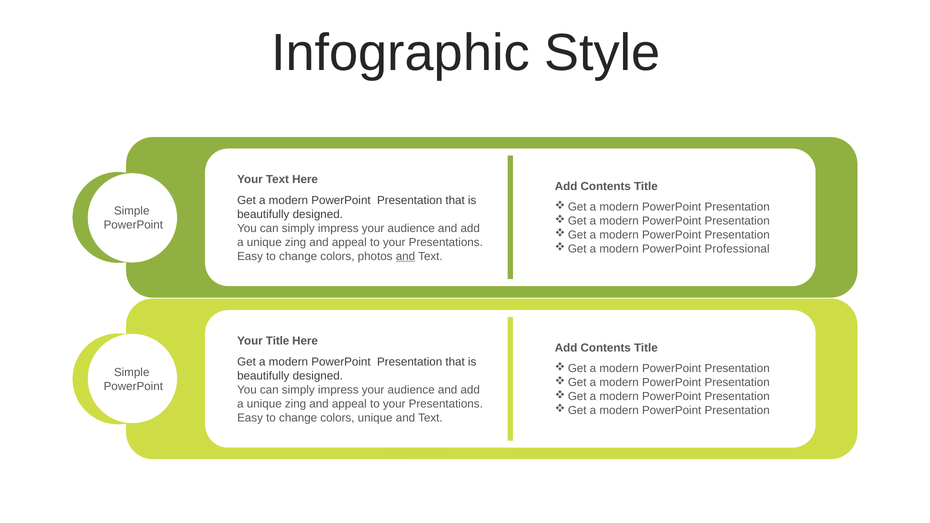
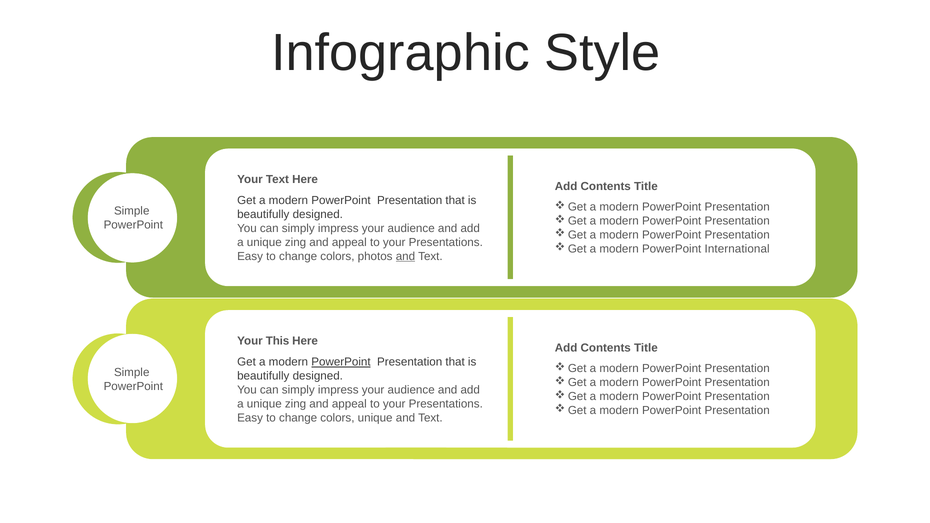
Professional: Professional -> International
Your Title: Title -> This
PowerPoint at (341, 362) underline: none -> present
